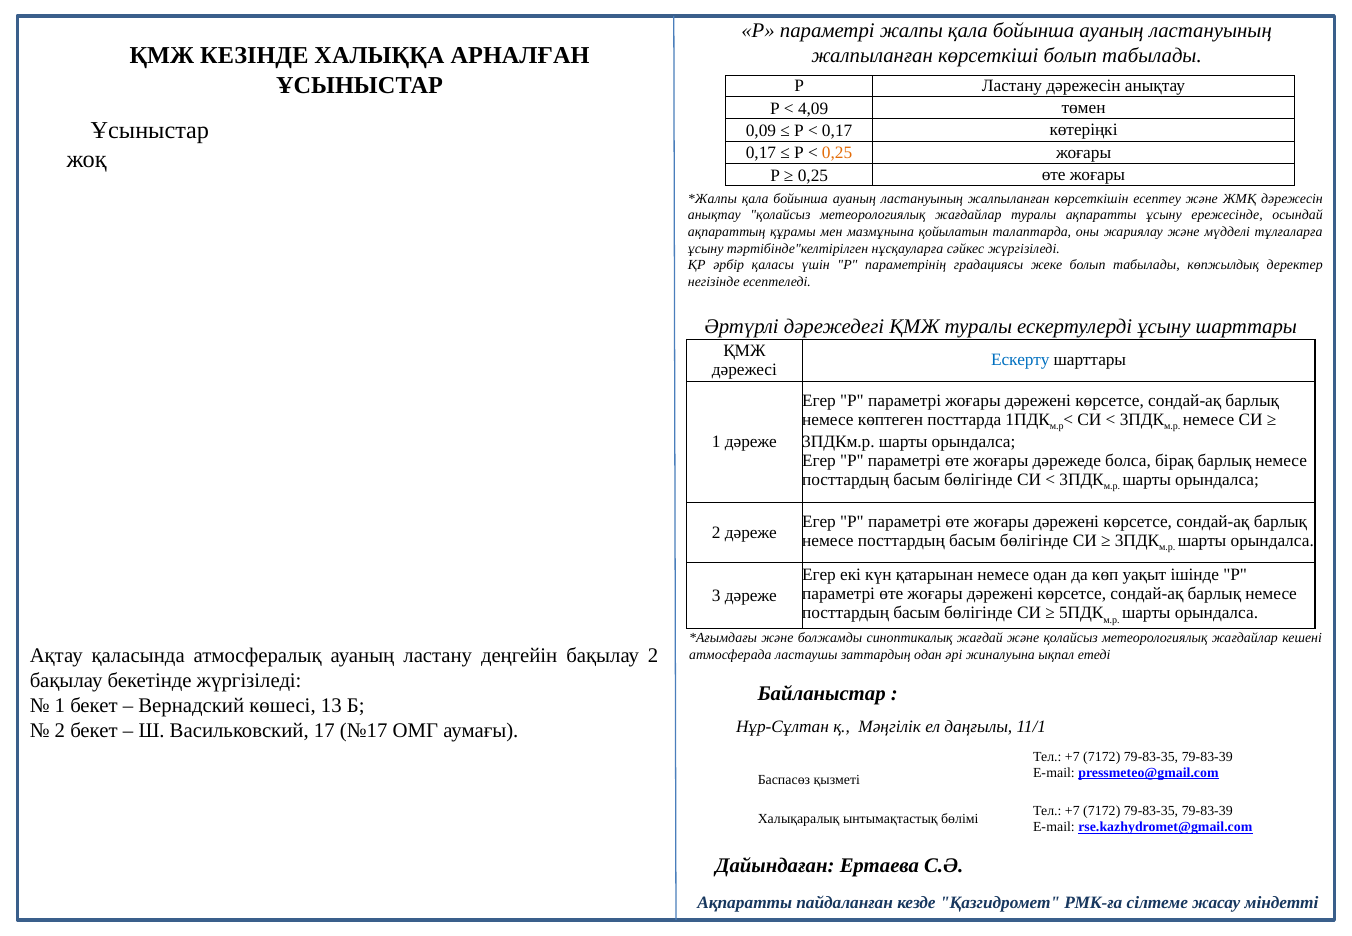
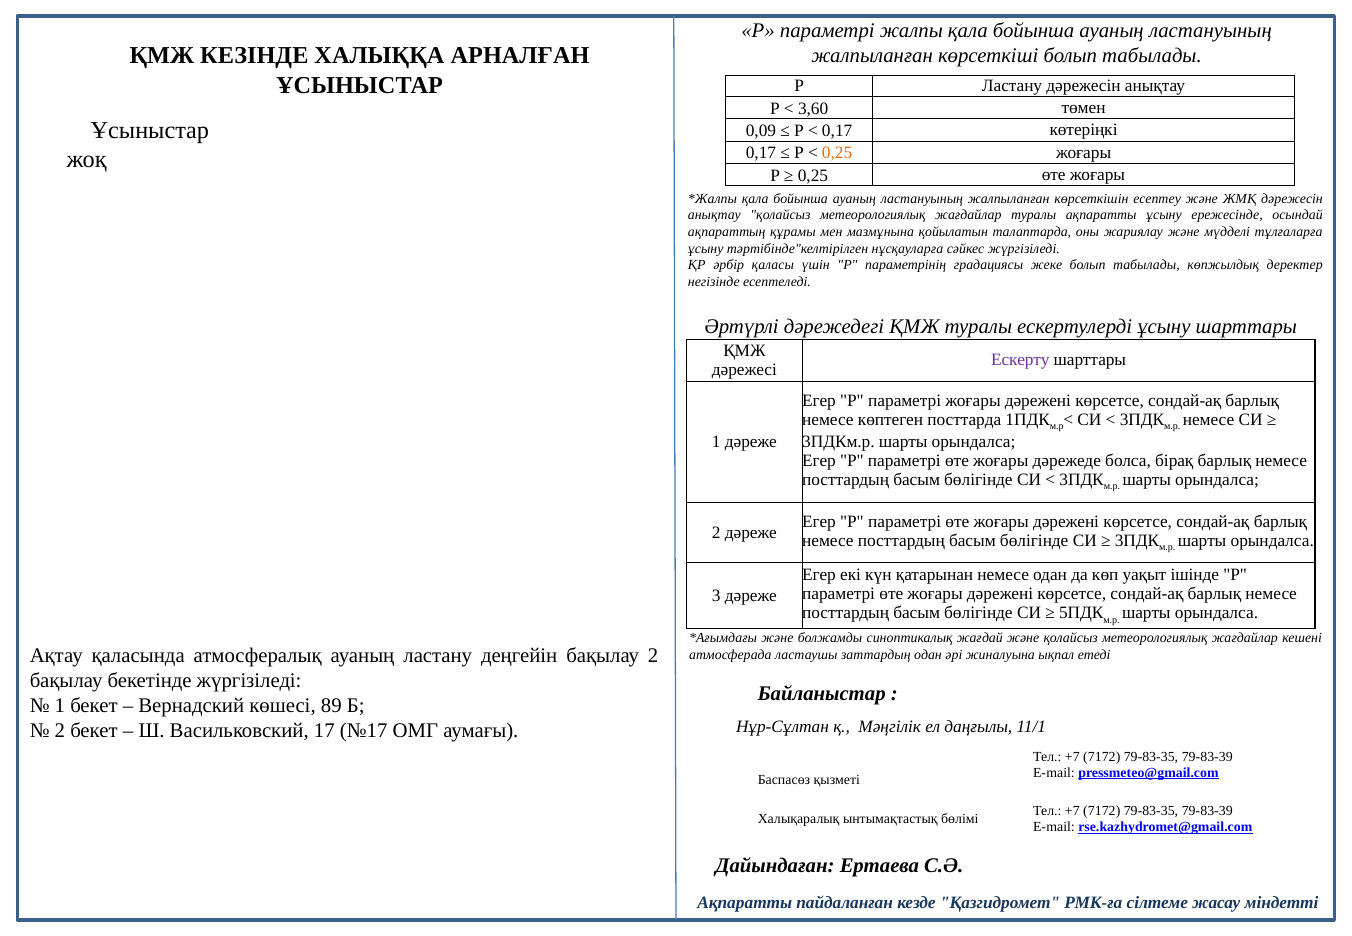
4,09: 4,09 -> 3,60
Ескерту colour: blue -> purple
13: 13 -> 89
